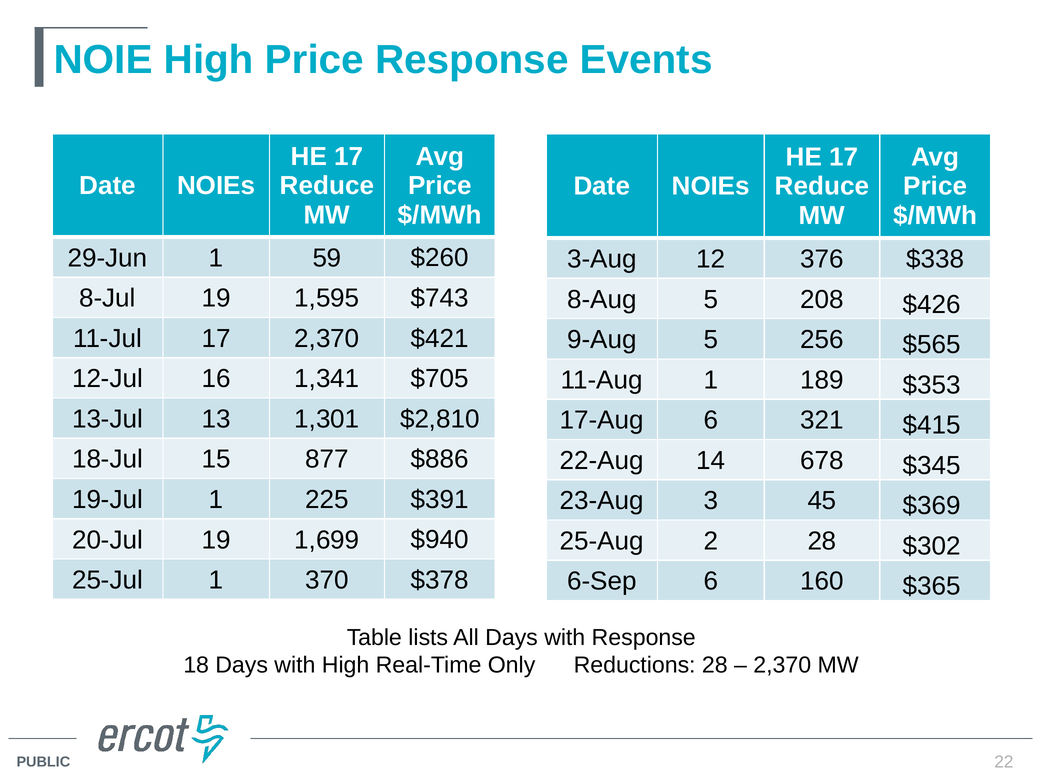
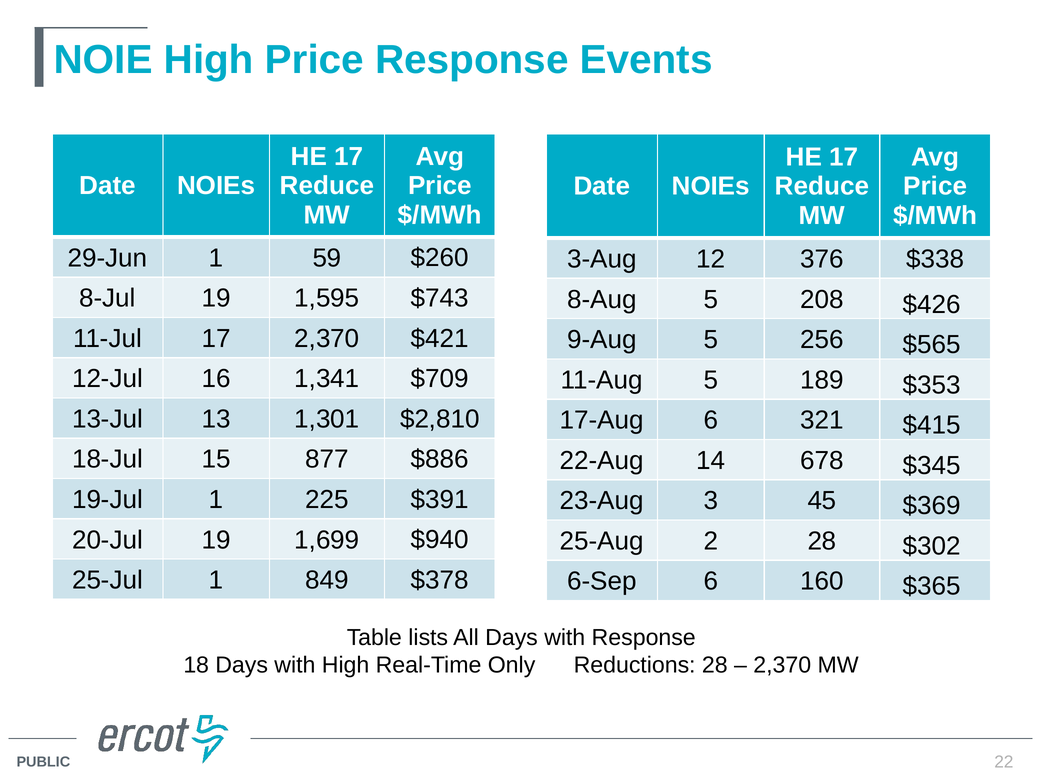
$705: $705 -> $709
11-Aug 1: 1 -> 5
370: 370 -> 849
